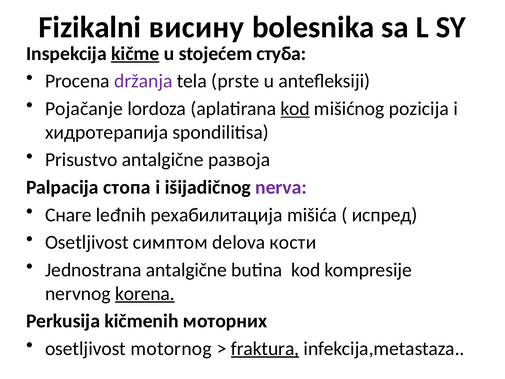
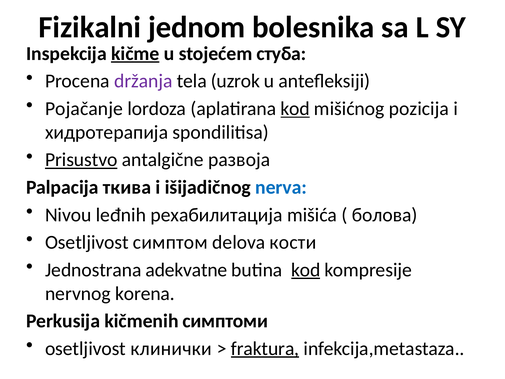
висину: висину -> jednom
prste: prste -> uzrok
Prisustvo underline: none -> present
стопа: стопа -> ткива
nerva colour: purple -> blue
Снаге: Снаге -> Nivou
испред: испред -> болова
Jednostrana antalgične: antalgične -> adekvatne
kod at (306, 270) underline: none -> present
korena underline: present -> none
моторних: моторних -> симптоми
motornog: motornog -> клинички
